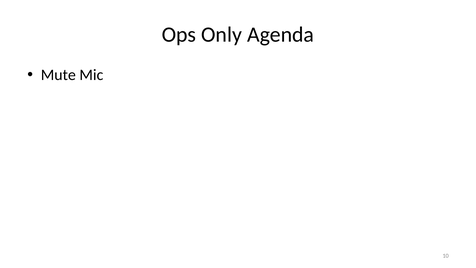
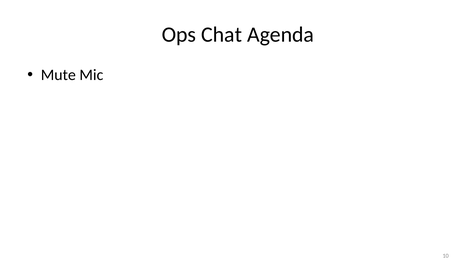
Only: Only -> Chat
